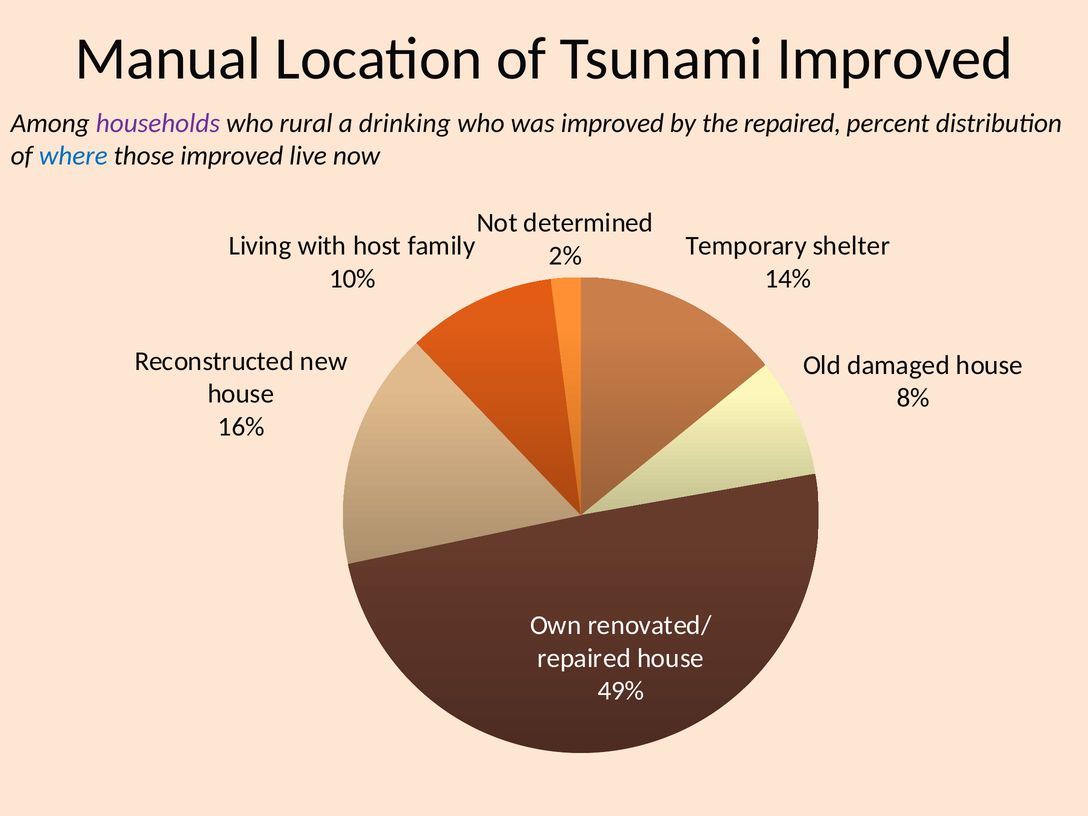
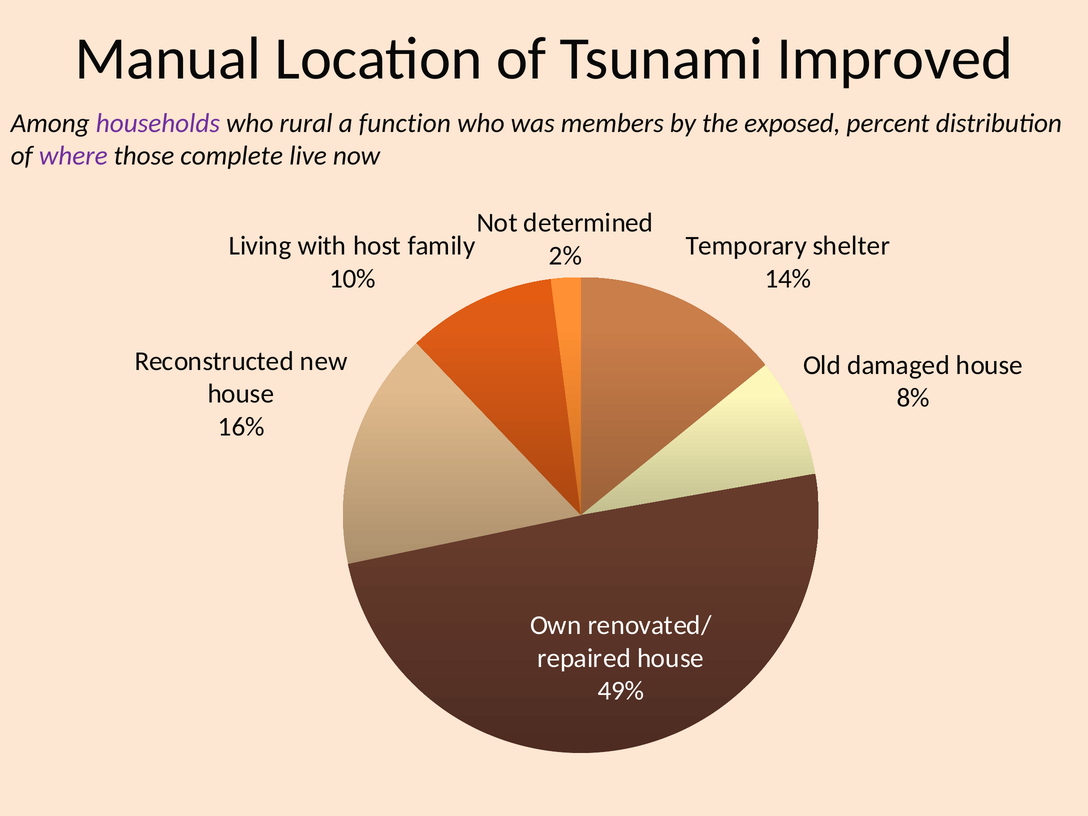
drinking: drinking -> function
was improved: improved -> members
the repaired: repaired -> exposed
where colour: blue -> purple
those improved: improved -> complete
